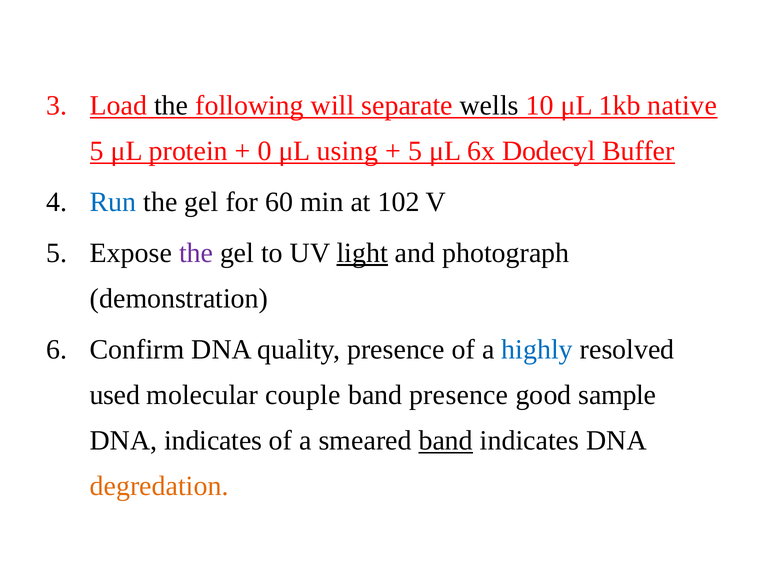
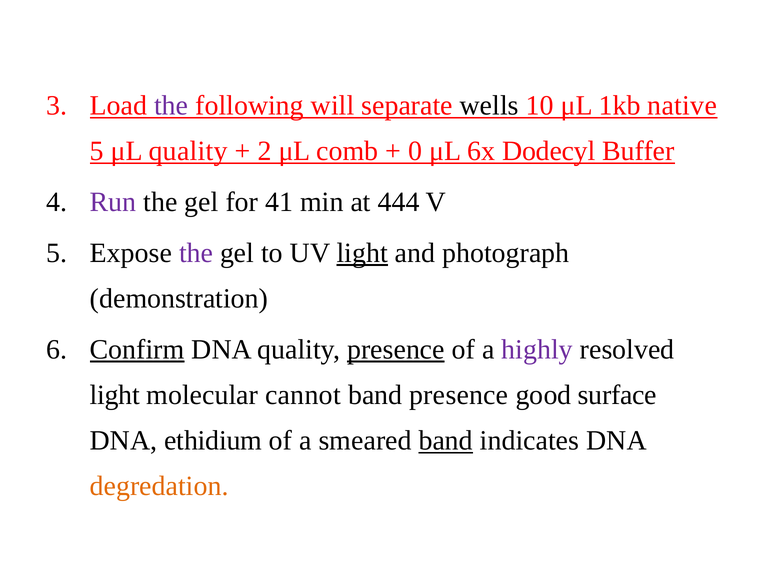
the at (171, 105) colour: black -> purple
μL protein: protein -> quality
0: 0 -> 2
using: using -> comb
5 at (415, 151): 5 -> 0
Run colour: blue -> purple
60: 60 -> 41
102: 102 -> 444
Confirm underline: none -> present
presence at (396, 349) underline: none -> present
highly colour: blue -> purple
used at (115, 395): used -> light
couple: couple -> cannot
sample: sample -> surface
DNA indicates: indicates -> ethidium
